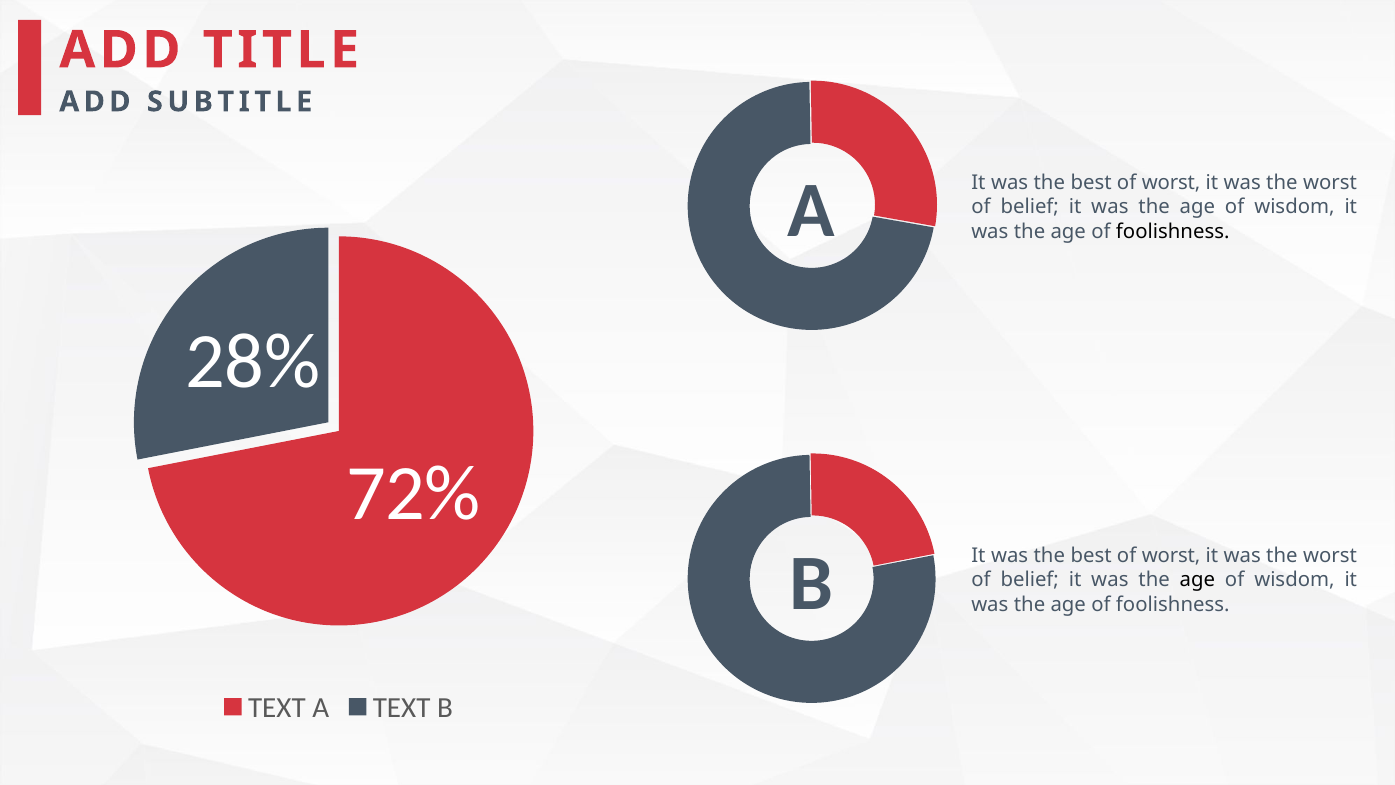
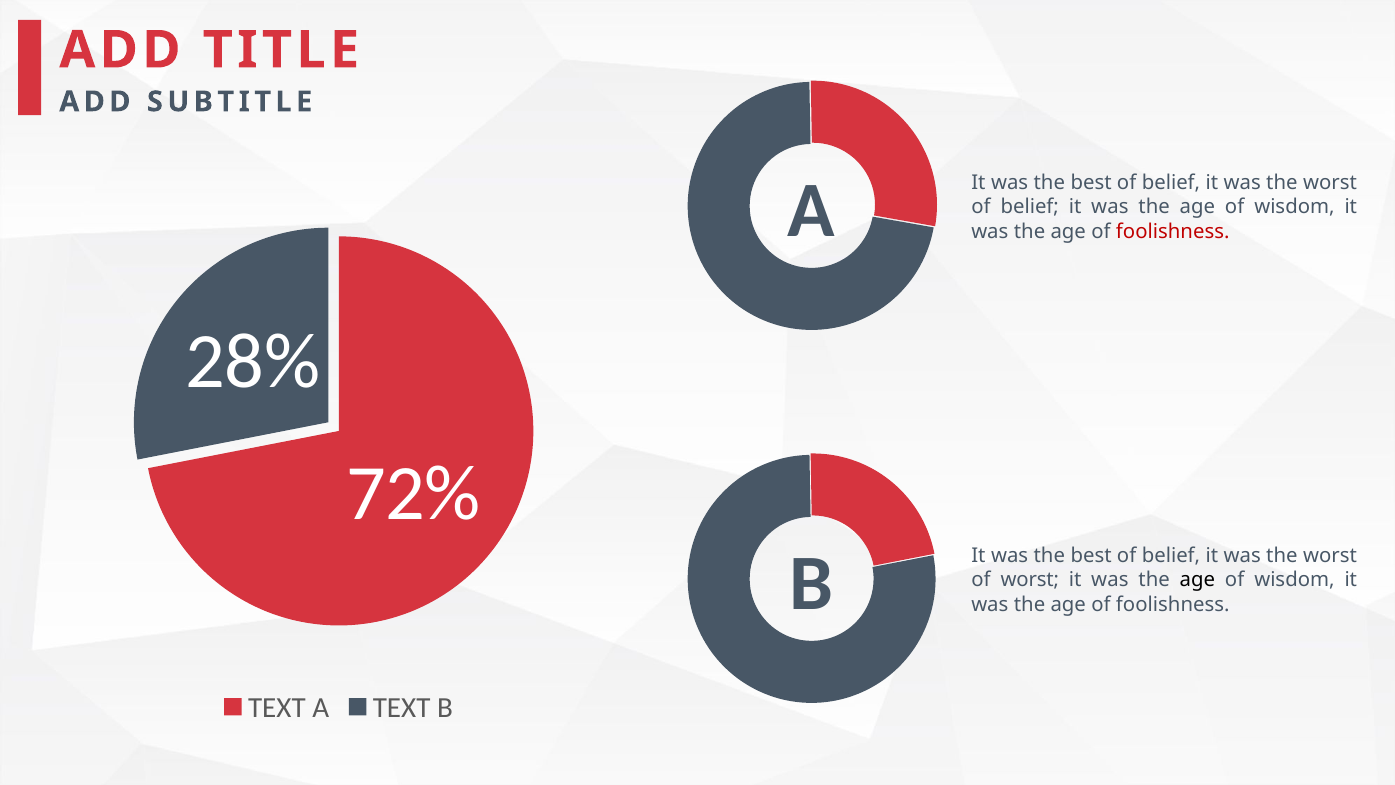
worst at (1171, 182): worst -> belief
foolishness at (1173, 231) colour: black -> red
worst at (1171, 555): worst -> belief
belief at (1030, 580): belief -> worst
